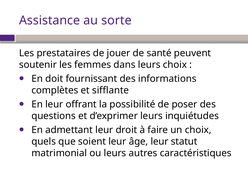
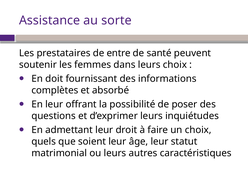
jouer: jouer -> entre
sifflante: sifflante -> absorbé
